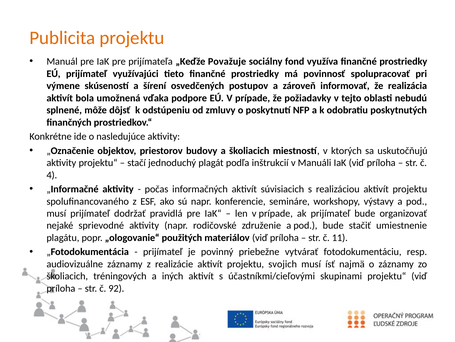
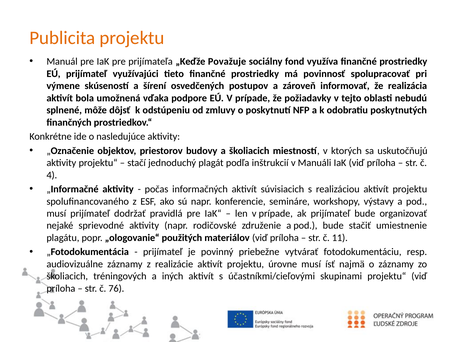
svojich: svojich -> úrovne
92: 92 -> 76
